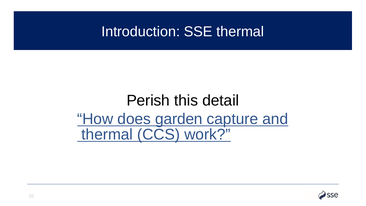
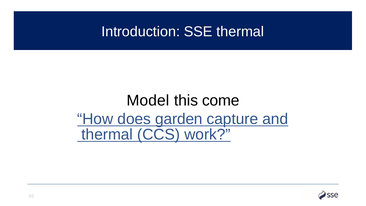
Perish: Perish -> Model
detail: detail -> come
